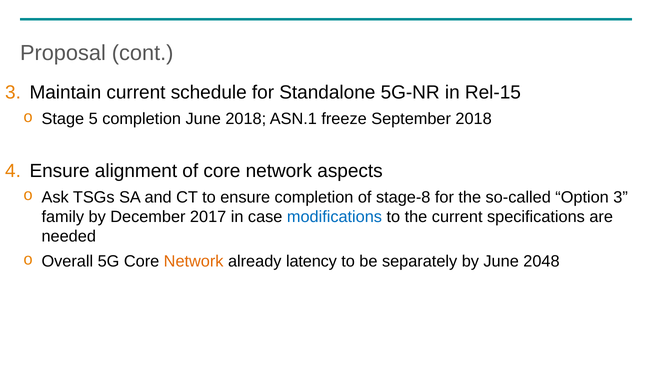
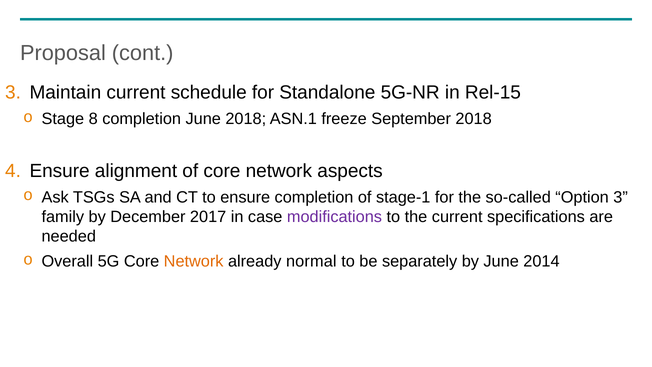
5: 5 -> 8
stage-8: stage-8 -> stage-1
modifications colour: blue -> purple
latency: latency -> normal
2048: 2048 -> 2014
